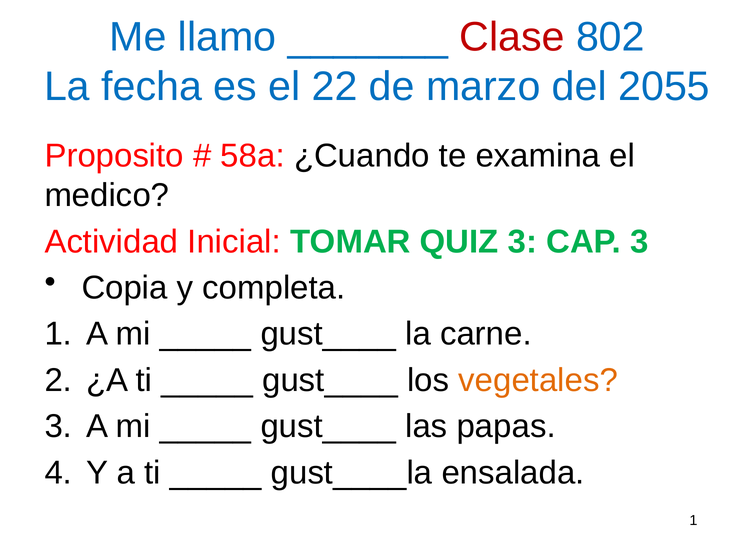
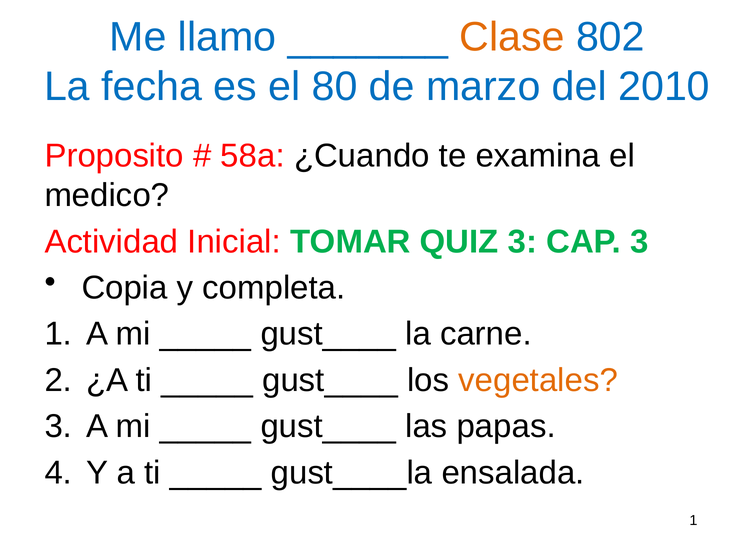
Clase colour: red -> orange
22: 22 -> 80
2055: 2055 -> 2010
